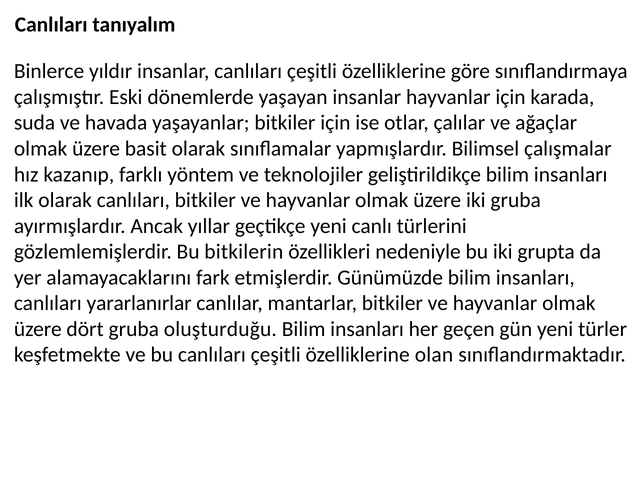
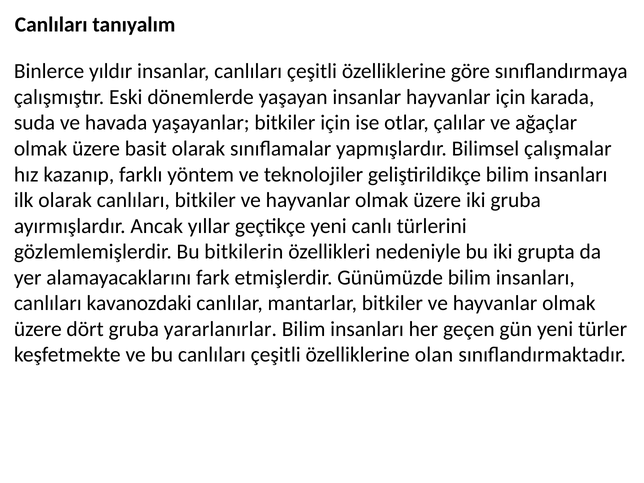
yararlanırlar: yararlanırlar -> kavanozdaki
oluşturduğu: oluşturduğu -> yararlanırlar
